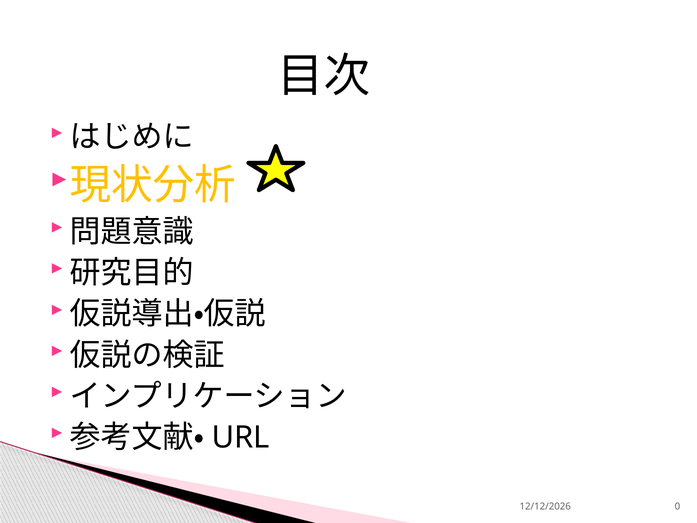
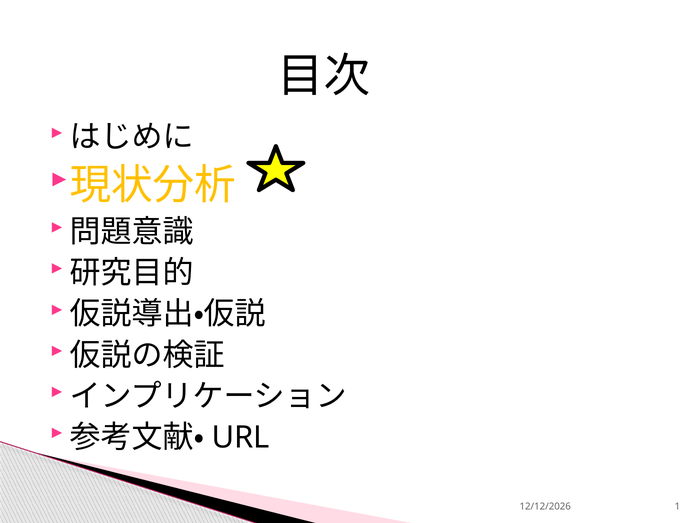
0: 0 -> 1
